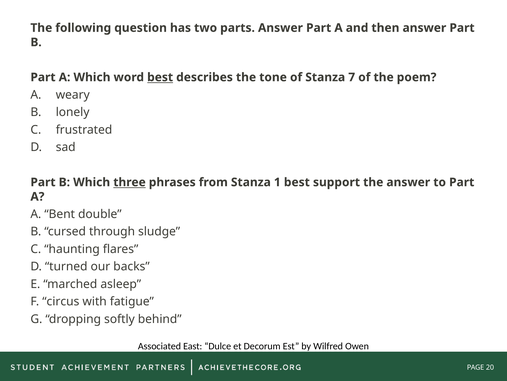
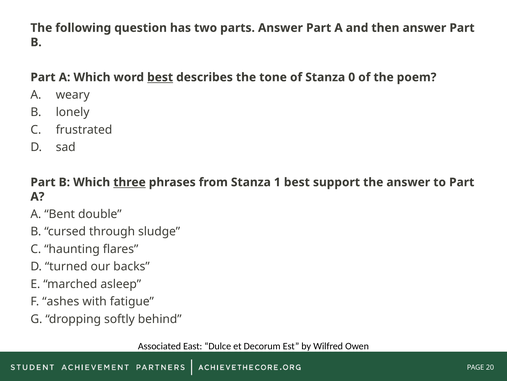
7: 7 -> 0
circus: circus -> ashes
